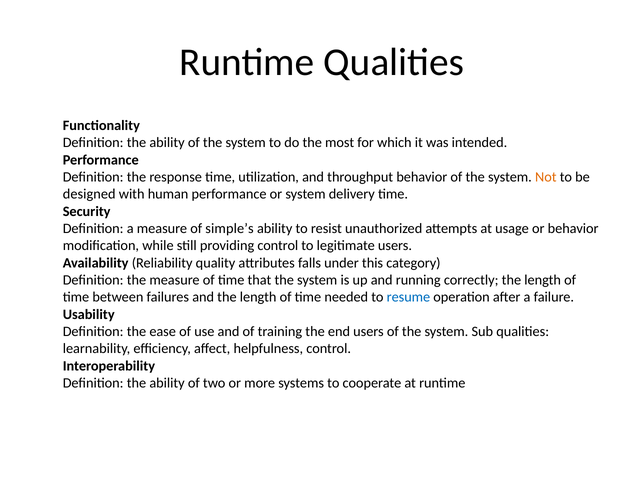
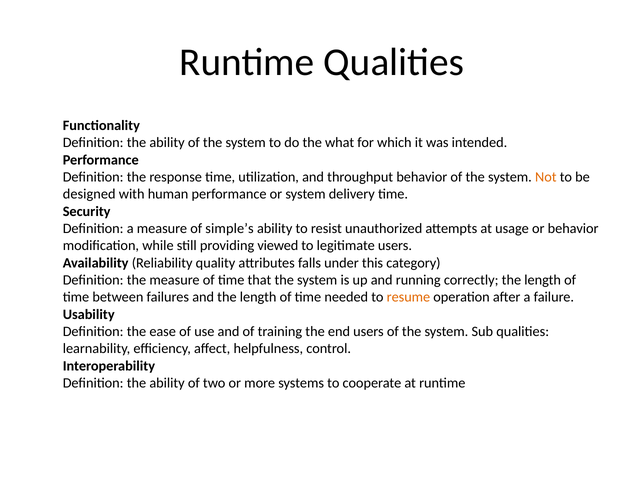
most: most -> what
providing control: control -> viewed
resume colour: blue -> orange
